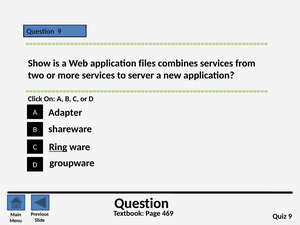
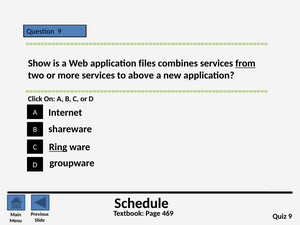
from underline: none -> present
server: server -> above
Adapter: Adapter -> Internet
Question at (142, 203): Question -> Schedule
